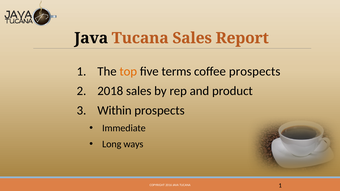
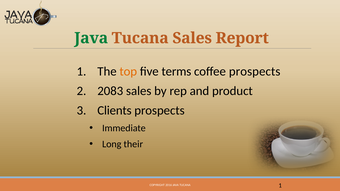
Java at (91, 38) colour: black -> green
2018: 2018 -> 2083
Within: Within -> Clients
ways: ways -> their
